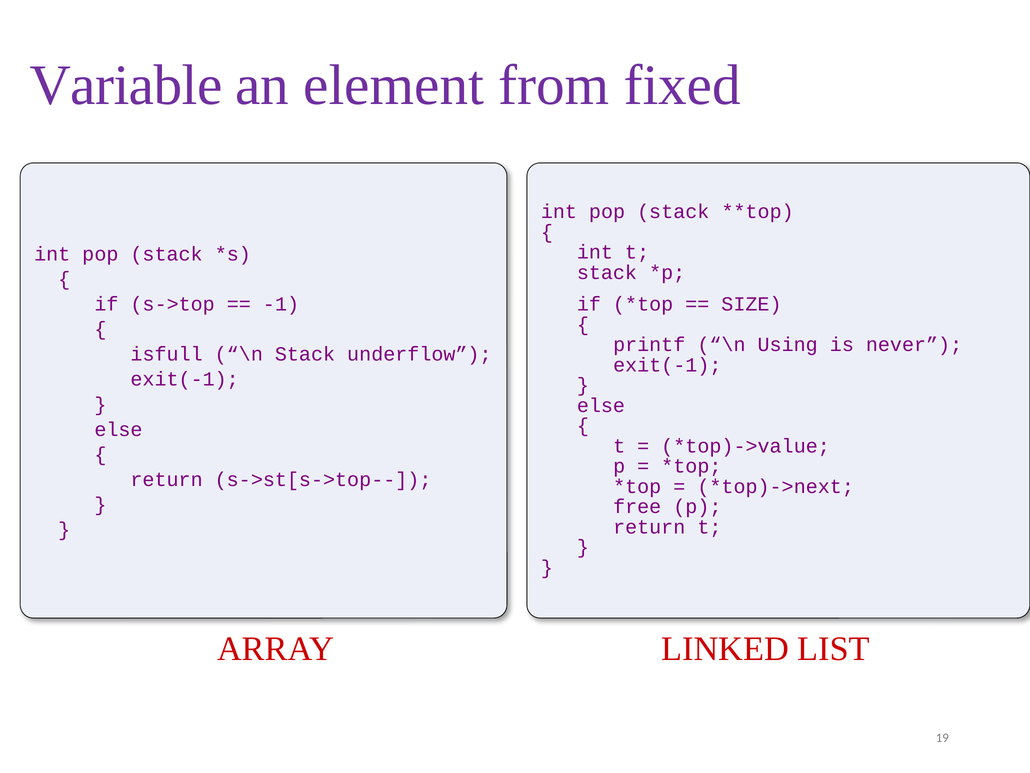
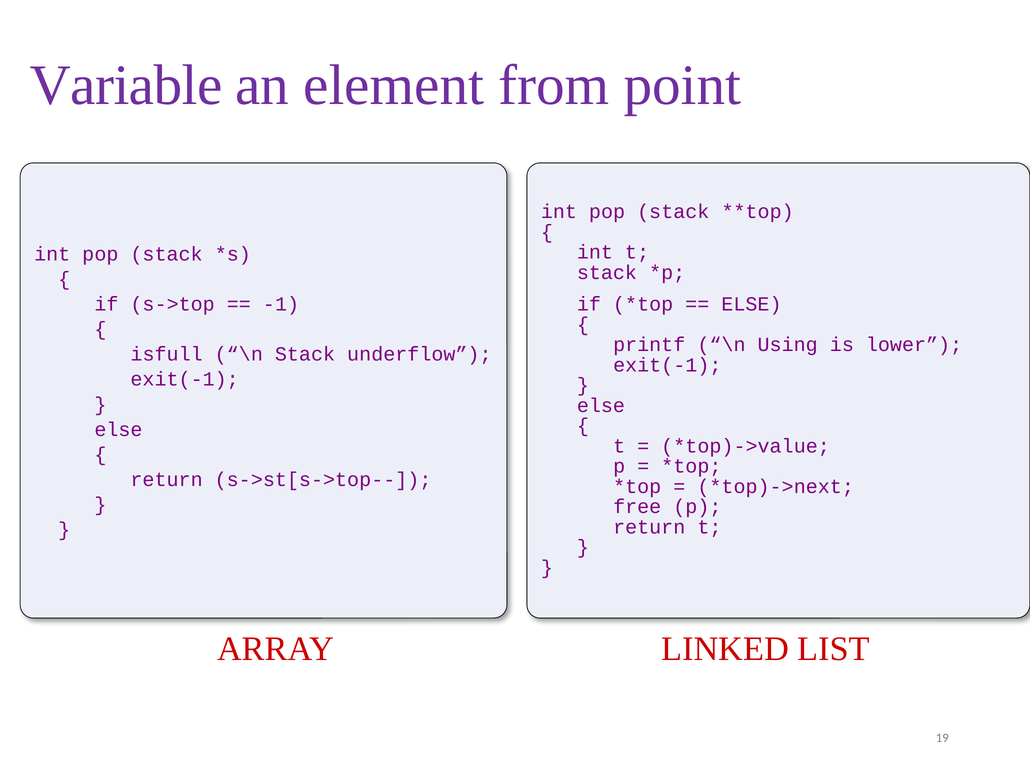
fixed: fixed -> point
SIZE at (751, 304): SIZE -> ELSE
never: never -> lower
